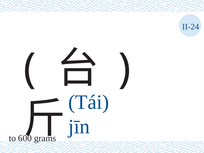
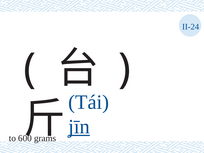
jīn underline: none -> present
